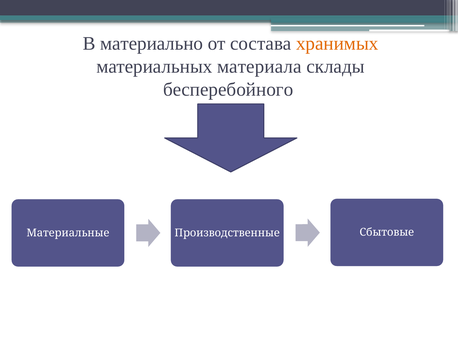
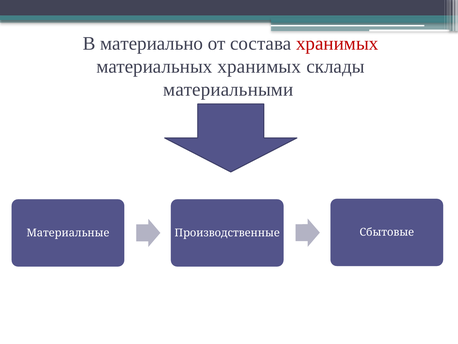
хранимых at (337, 44) colour: orange -> red
материальных материала: материала -> хранимых
бесперебойного: бесперебойного -> материальными
